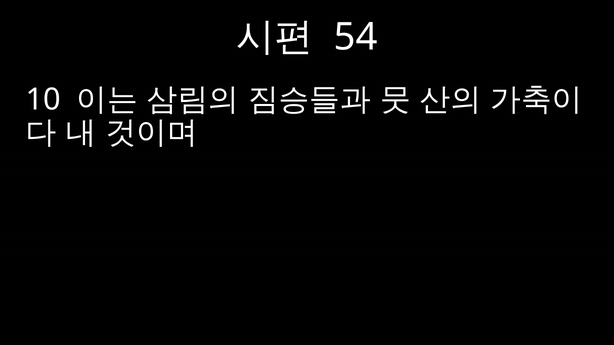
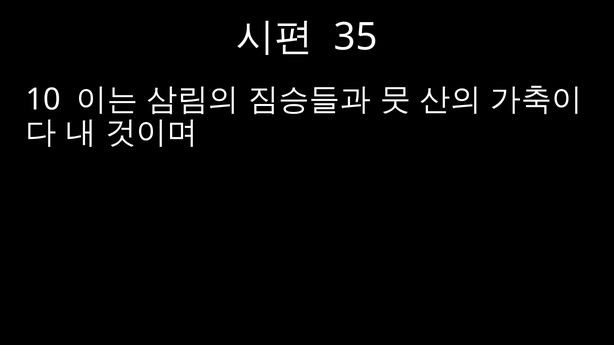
54: 54 -> 35
